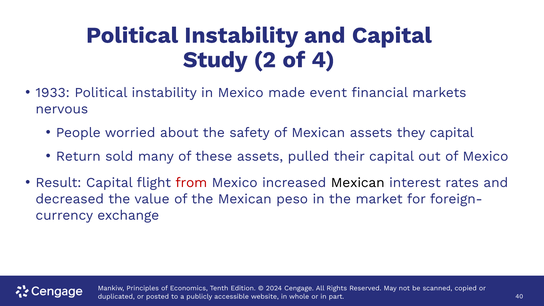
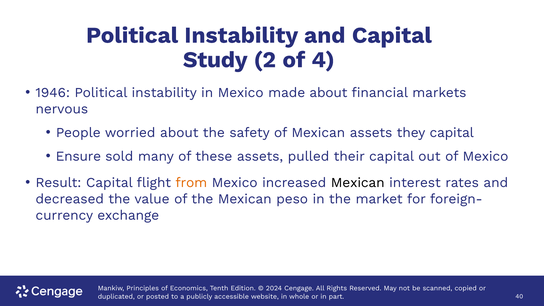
1933: 1933 -> 1946
made event: event -> about
Return: Return -> Ensure
from colour: red -> orange
